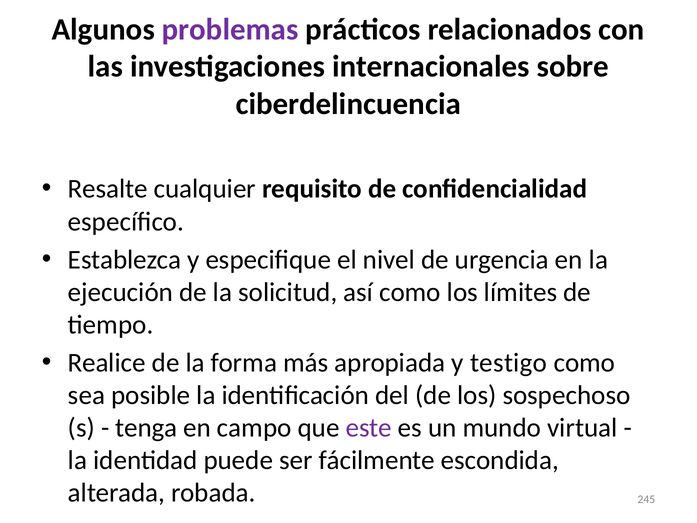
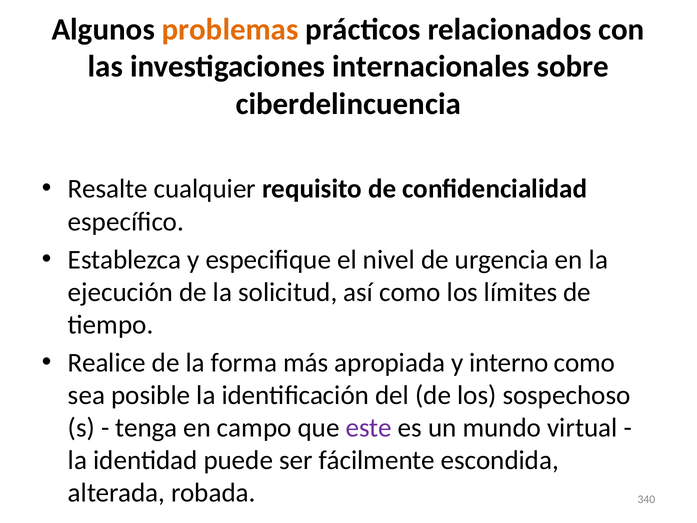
problemas colour: purple -> orange
testigo: testigo -> interno
245: 245 -> 340
